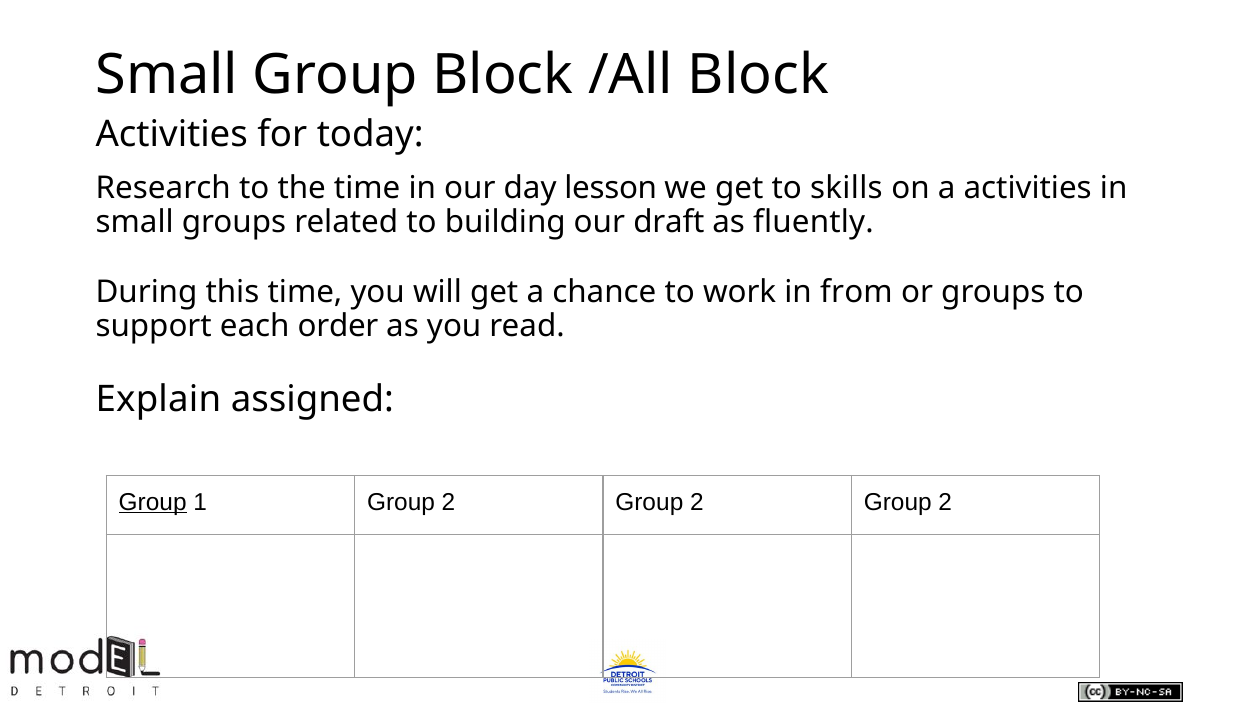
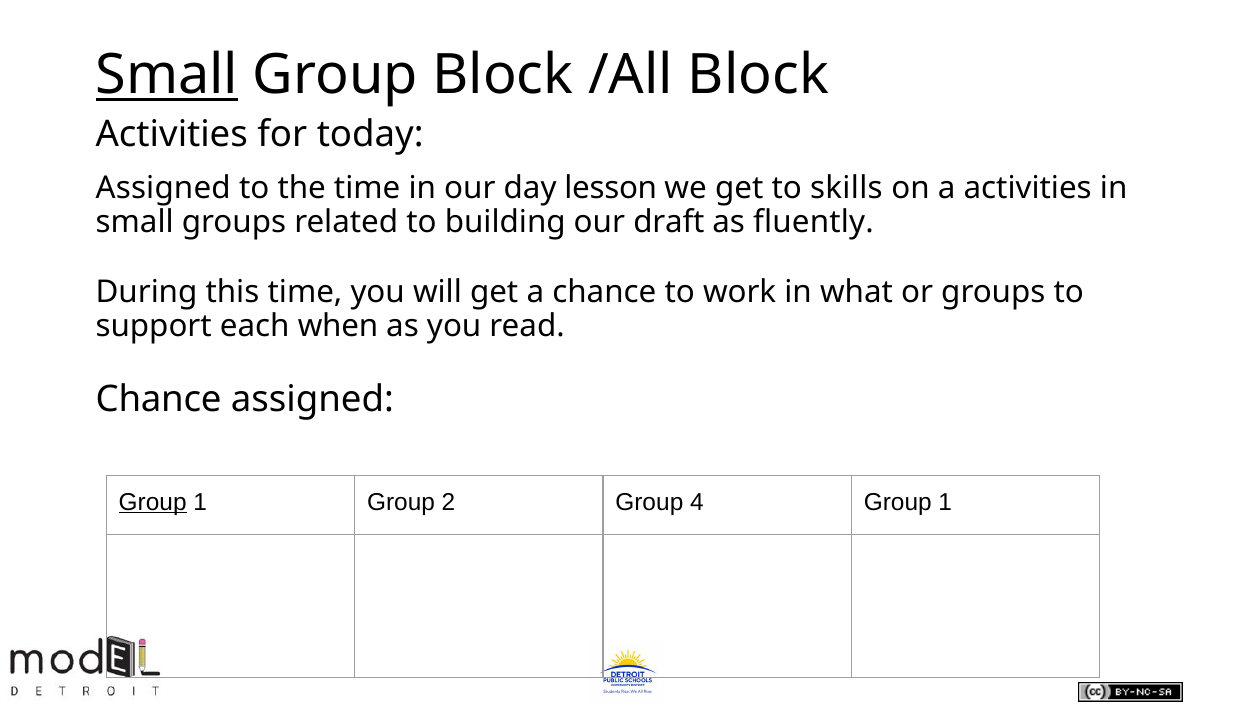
Small at (167, 75) underline: none -> present
Research at (163, 188): Research -> Assigned
from: from -> what
order: order -> when
Explain at (158, 400): Explain -> Chance
2 at (697, 502): 2 -> 4
2 at (945, 502): 2 -> 1
